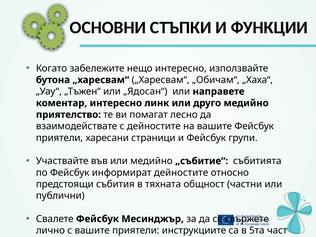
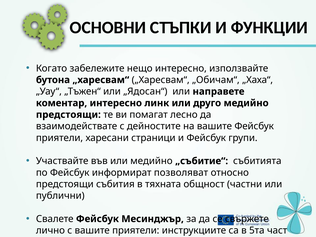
приятелство at (68, 115): приятелство -> предстоящи
информират дейностите: дейностите -> позволяват
